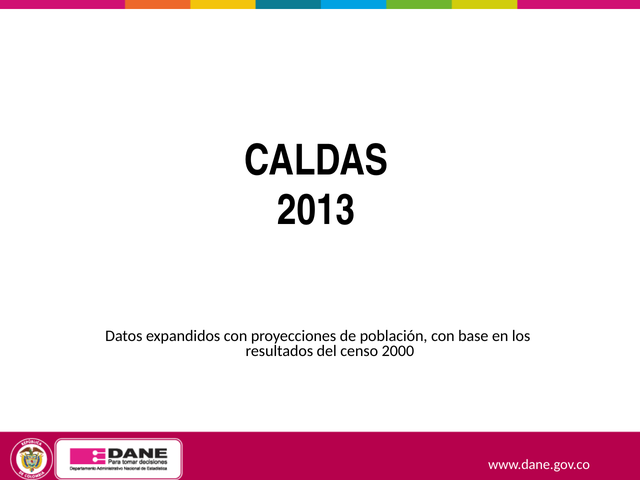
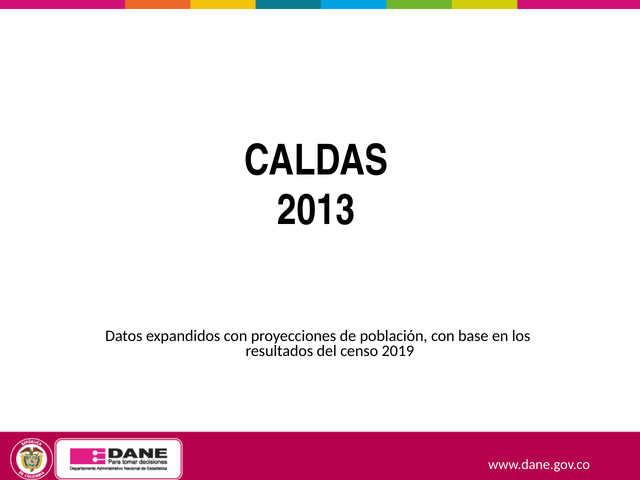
2000: 2000 -> 2019
